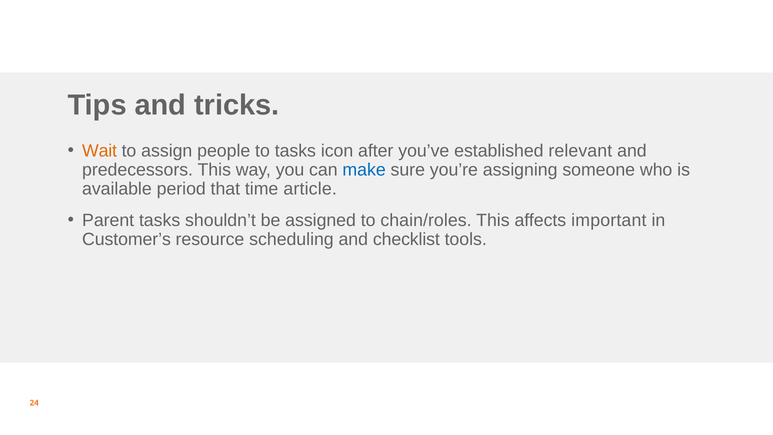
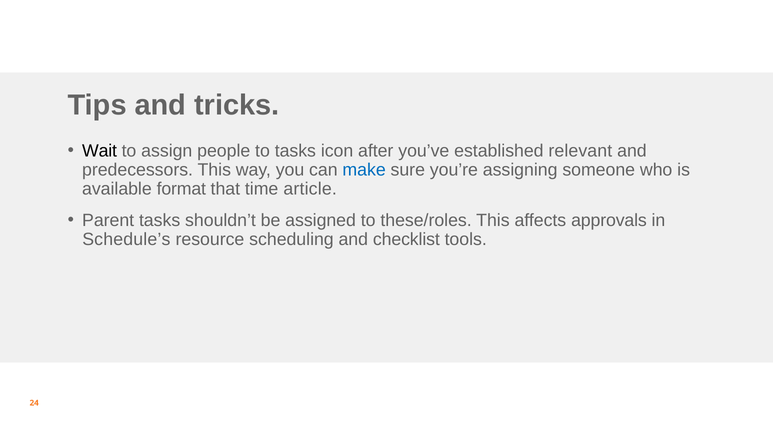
Wait colour: orange -> black
period: period -> format
chain/roles: chain/roles -> these/roles
important: important -> approvals
Customer’s: Customer’s -> Schedule’s
